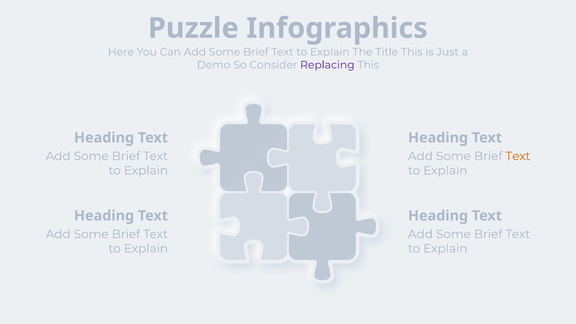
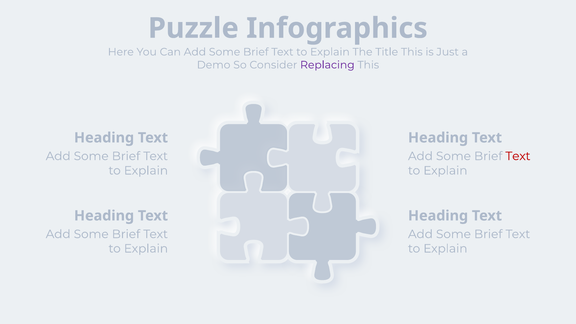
Text at (518, 156) colour: orange -> red
